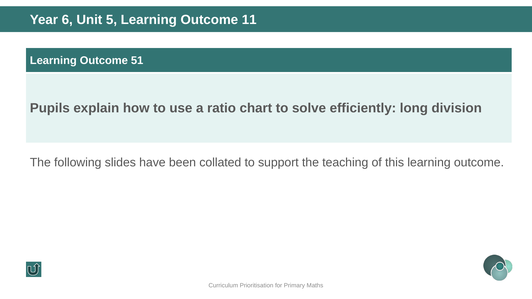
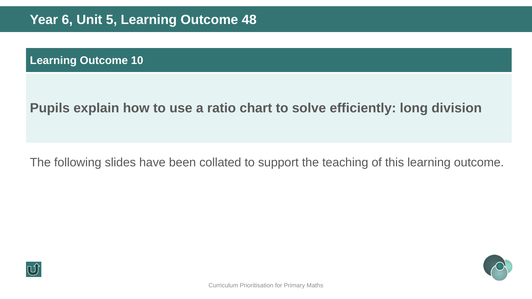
11: 11 -> 48
51: 51 -> 10
